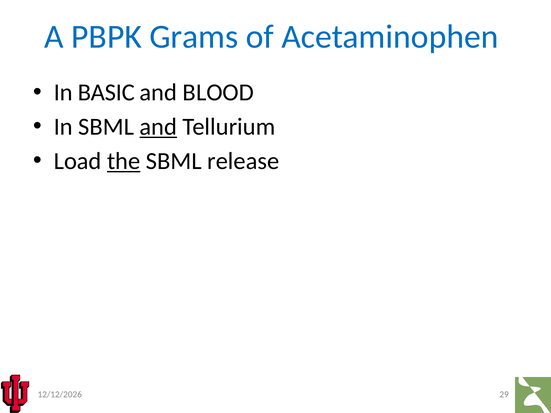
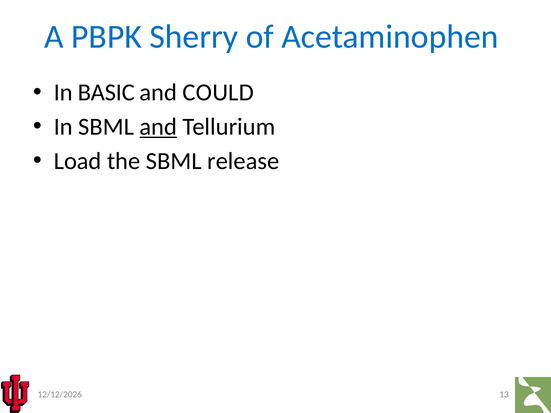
Grams: Grams -> Sherry
BLOOD: BLOOD -> COULD
the underline: present -> none
29: 29 -> 13
